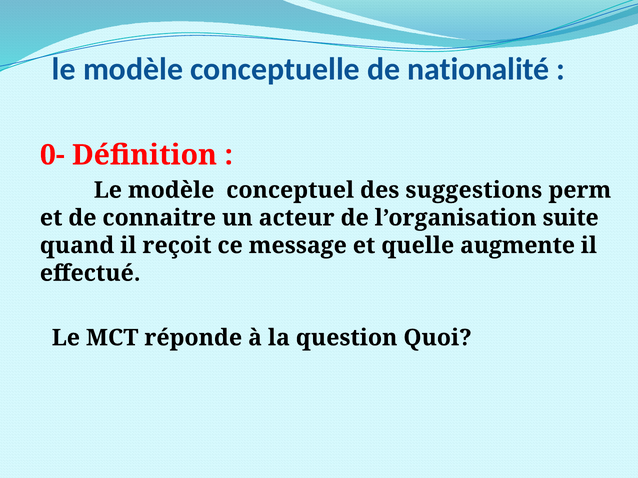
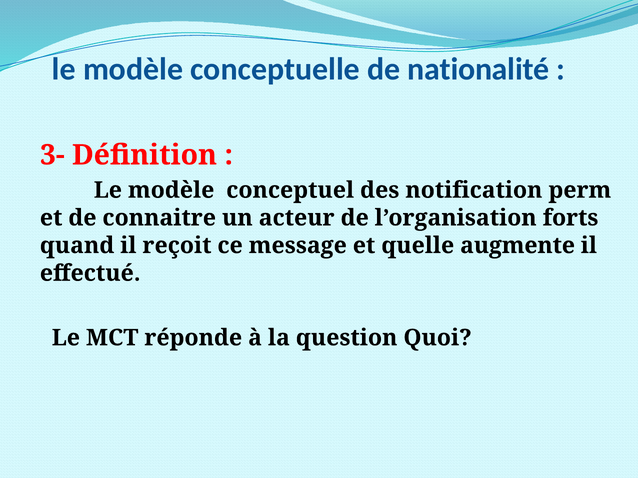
0-: 0- -> 3-
suggestions: suggestions -> notification
suite: suite -> forts
